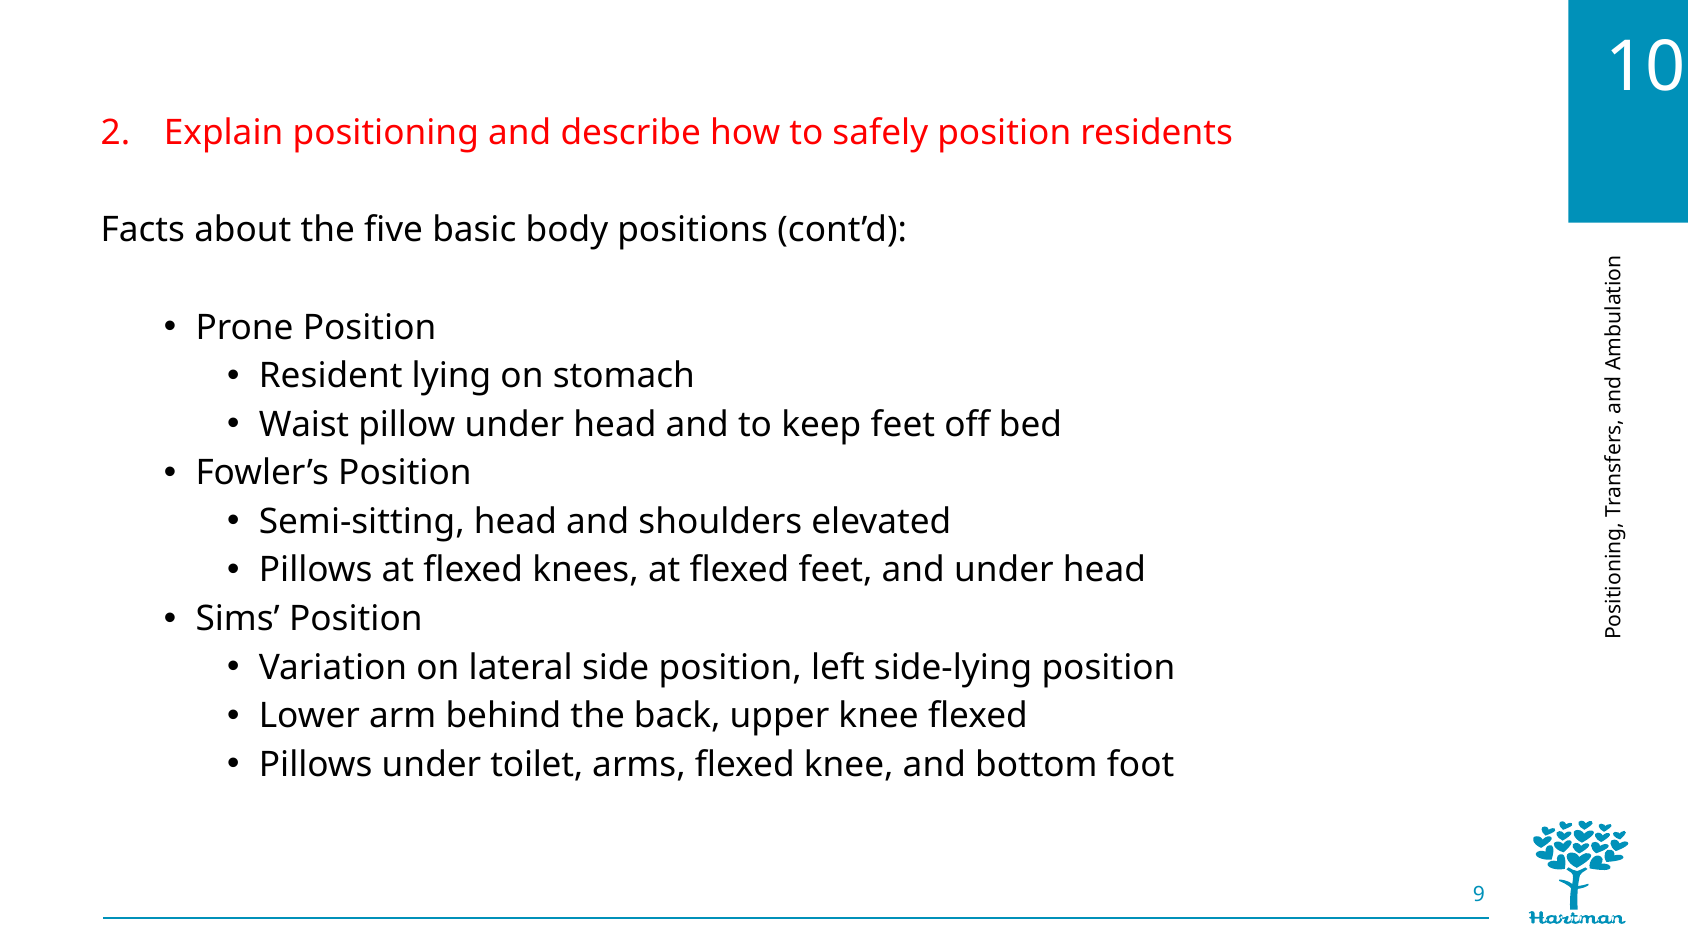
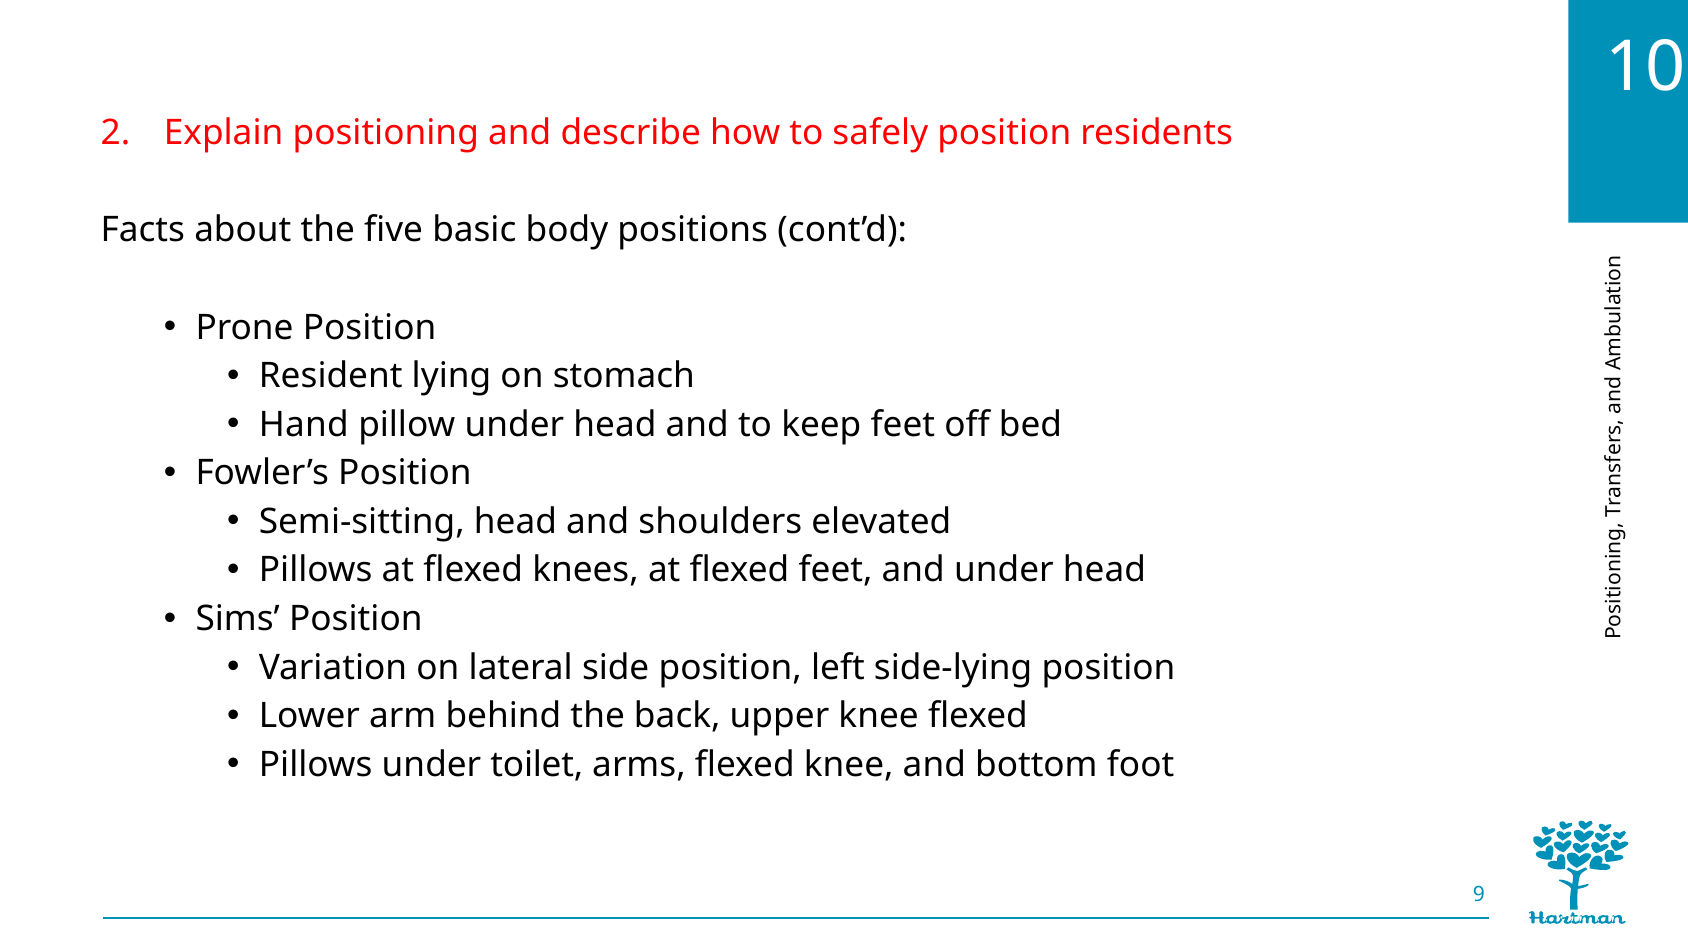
Waist: Waist -> Hand
